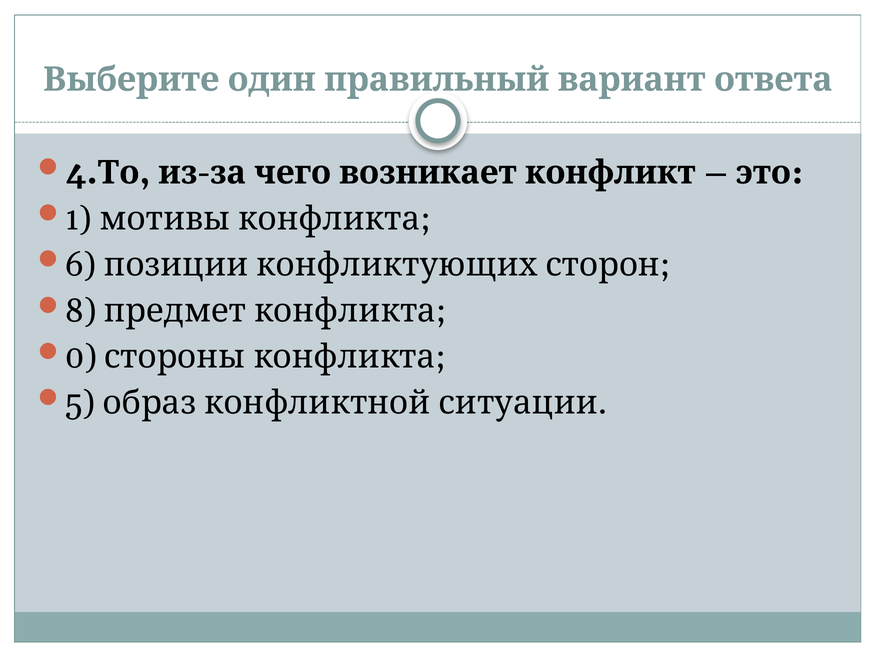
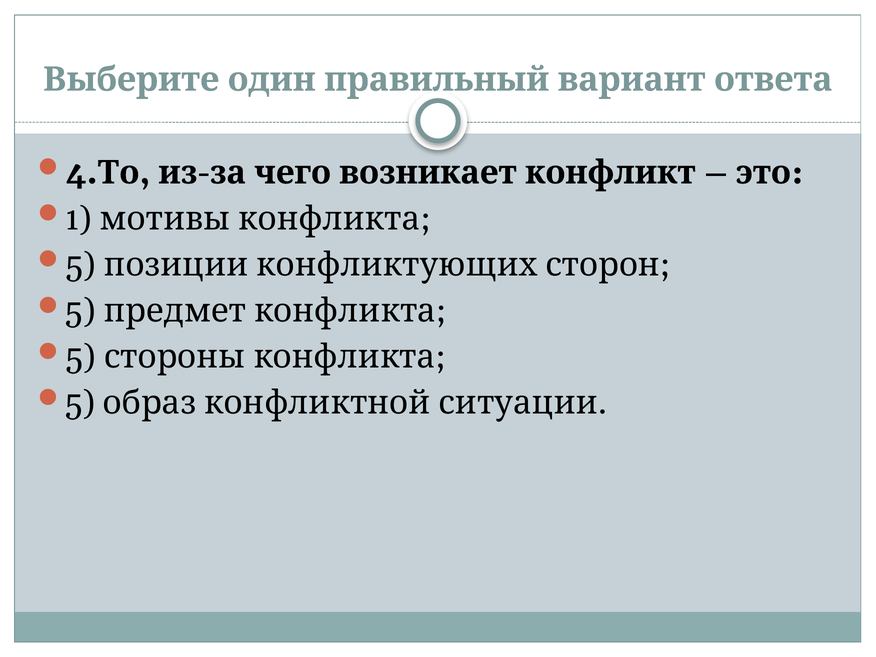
6 at (81, 265): 6 -> 5
8 at (81, 311): 8 -> 5
0 at (81, 357): 0 -> 5
